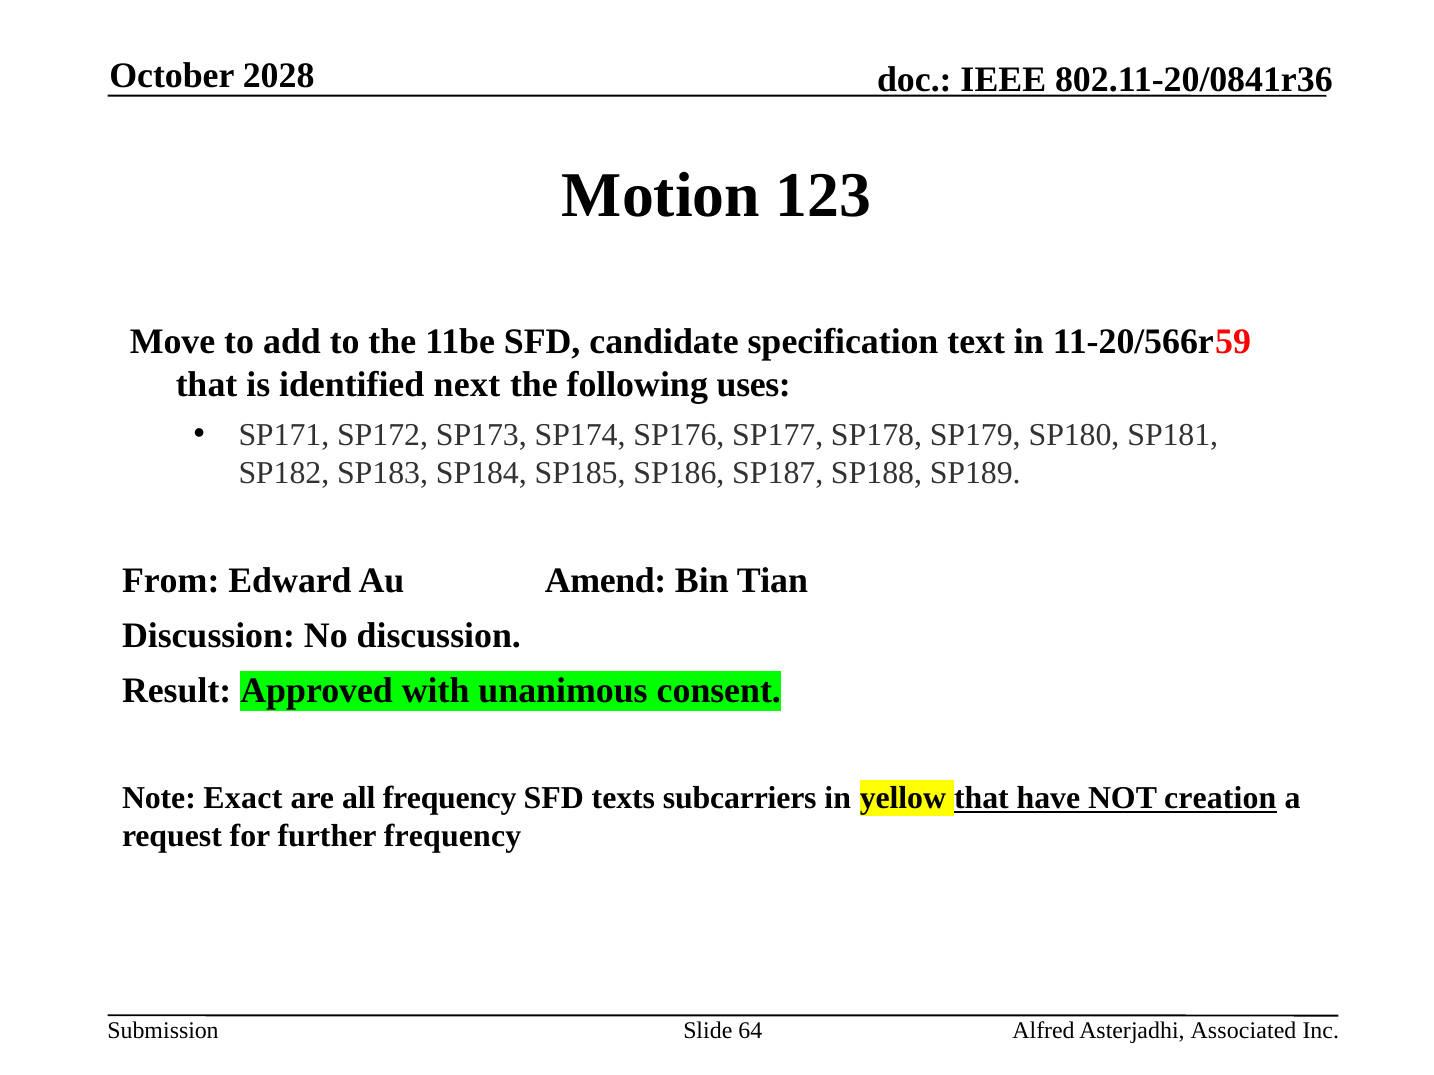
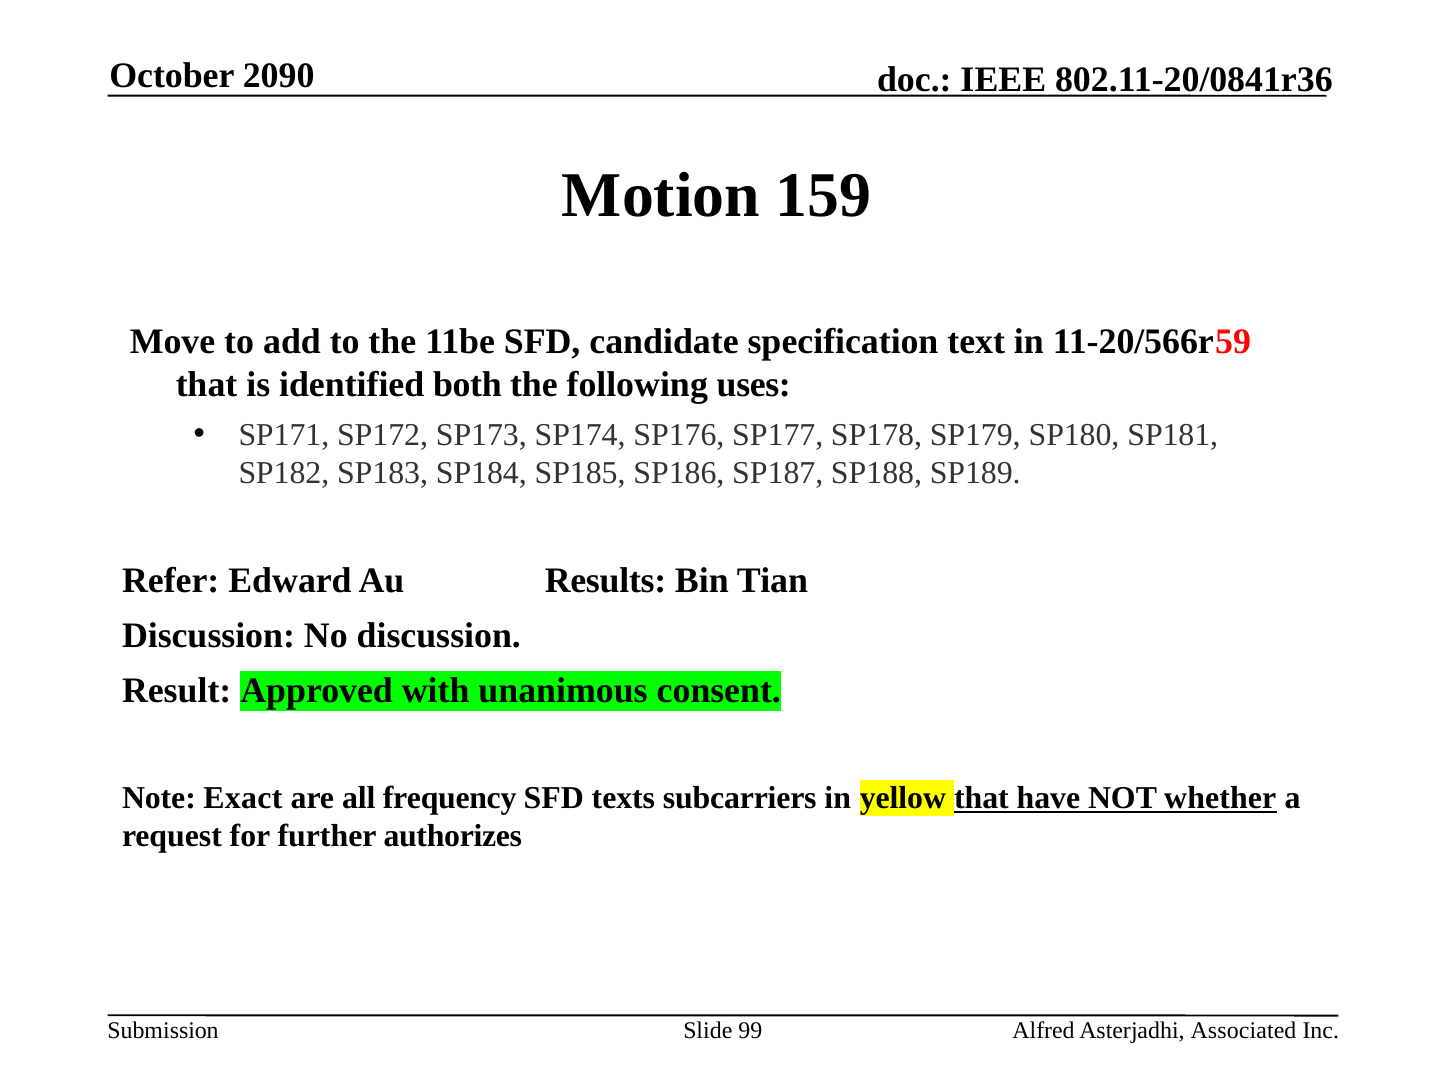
2028: 2028 -> 2090
123: 123 -> 159
next: next -> both
From: From -> Refer
Amend: Amend -> Results
creation: creation -> whether
further frequency: frequency -> authorizes
64: 64 -> 99
